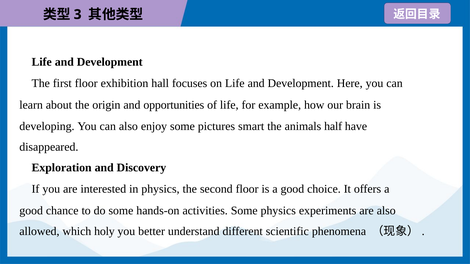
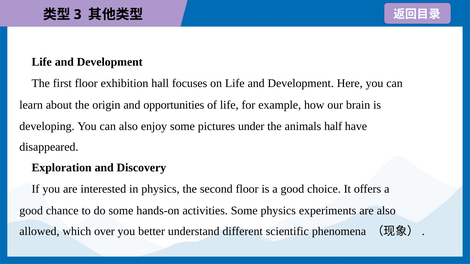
smart: smart -> under
holy: holy -> over
